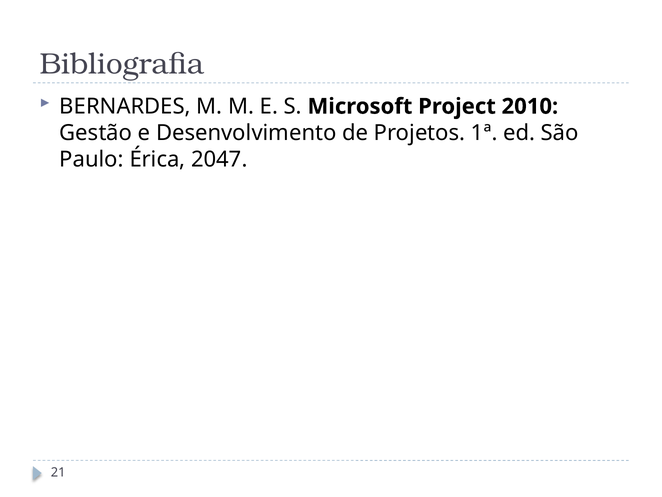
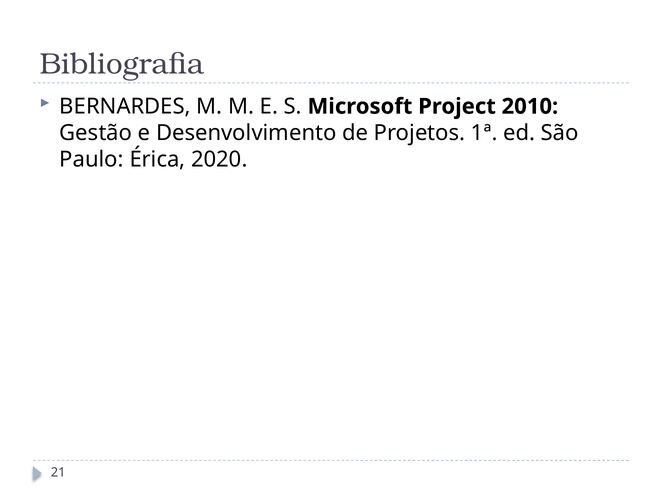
2047: 2047 -> 2020
